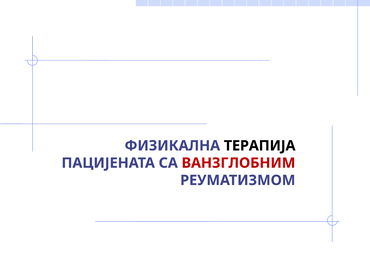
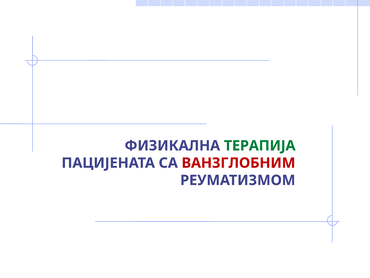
ТЕРАПИЈА colour: black -> green
